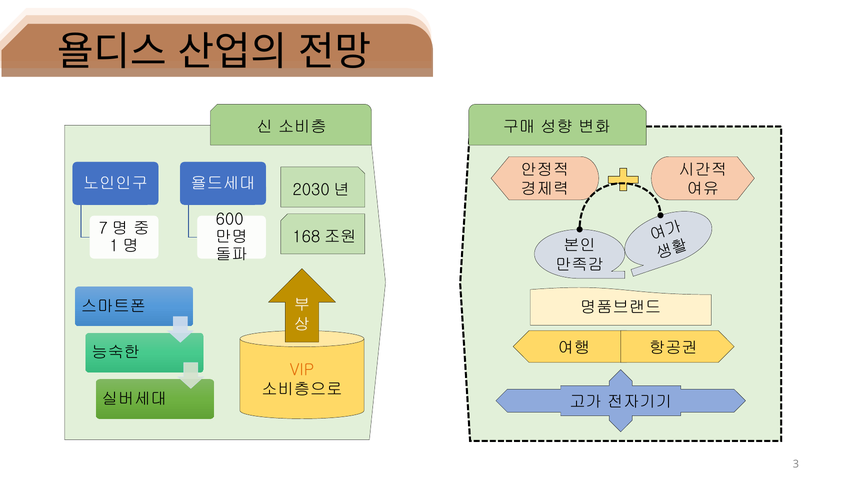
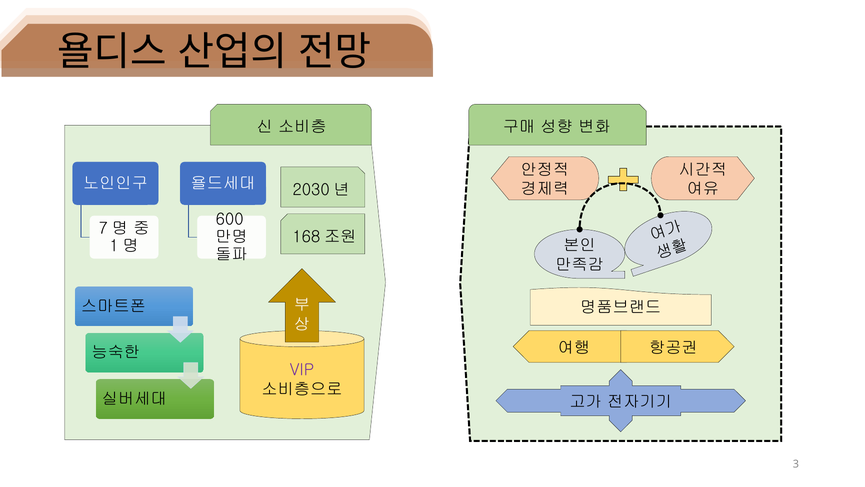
VIP colour: orange -> purple
